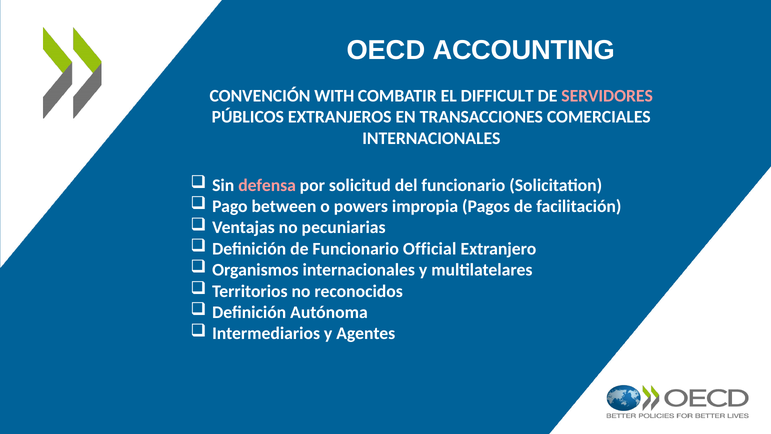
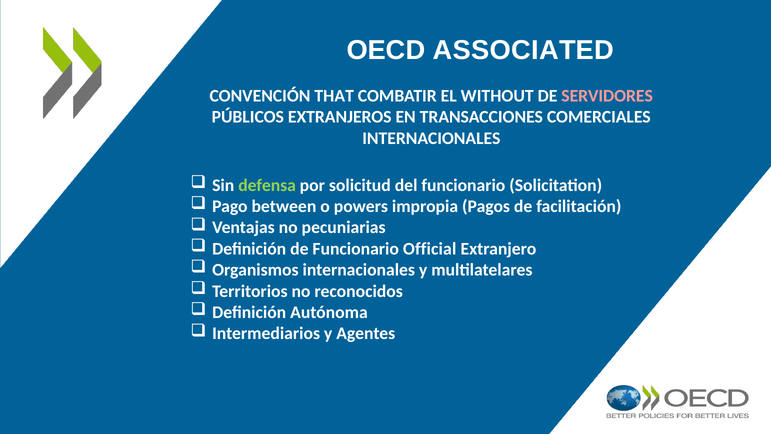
ACCOUNTING: ACCOUNTING -> ASSOCIATED
WITH: WITH -> THAT
DIFFICULT: DIFFICULT -> WITHOUT
defensa colour: pink -> light green
